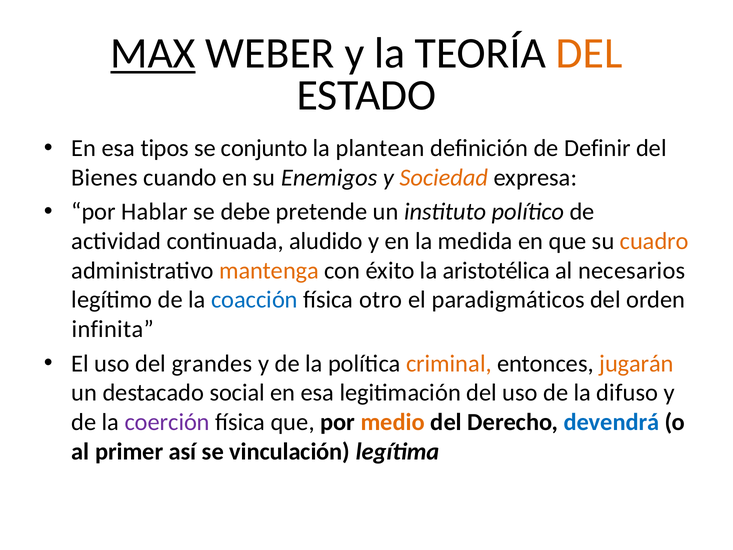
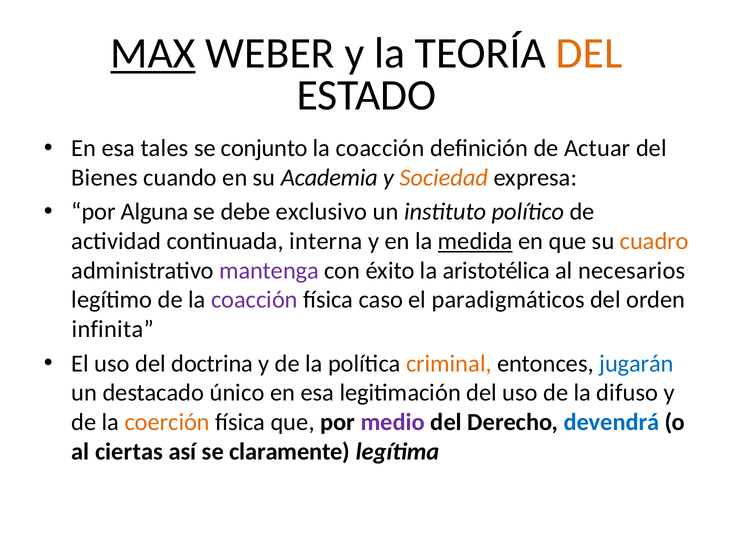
tipos: tipos -> tales
plantean at (380, 148): plantean -> coacción
Definir: Definir -> Actuar
Enemigos: Enemigos -> Academia
Hablar: Hablar -> Alguna
pretende: pretende -> exclusivo
aludido: aludido -> interna
medida underline: none -> present
mantenga colour: orange -> purple
coacción at (254, 300) colour: blue -> purple
otro: otro -> caso
grandes: grandes -> doctrina
jugarán colour: orange -> blue
social: social -> único
coerción colour: purple -> orange
medio colour: orange -> purple
primer: primer -> ciertas
vinculación: vinculación -> claramente
